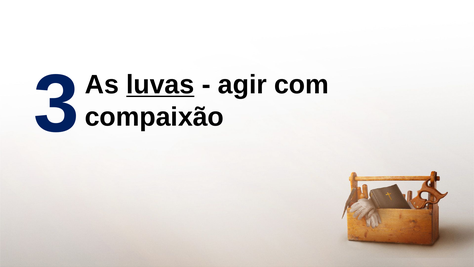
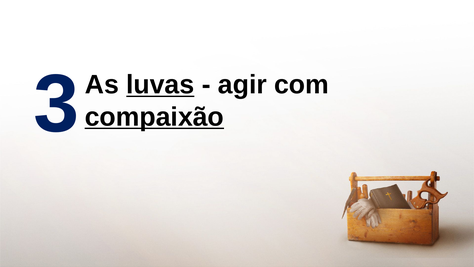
compaixão underline: none -> present
